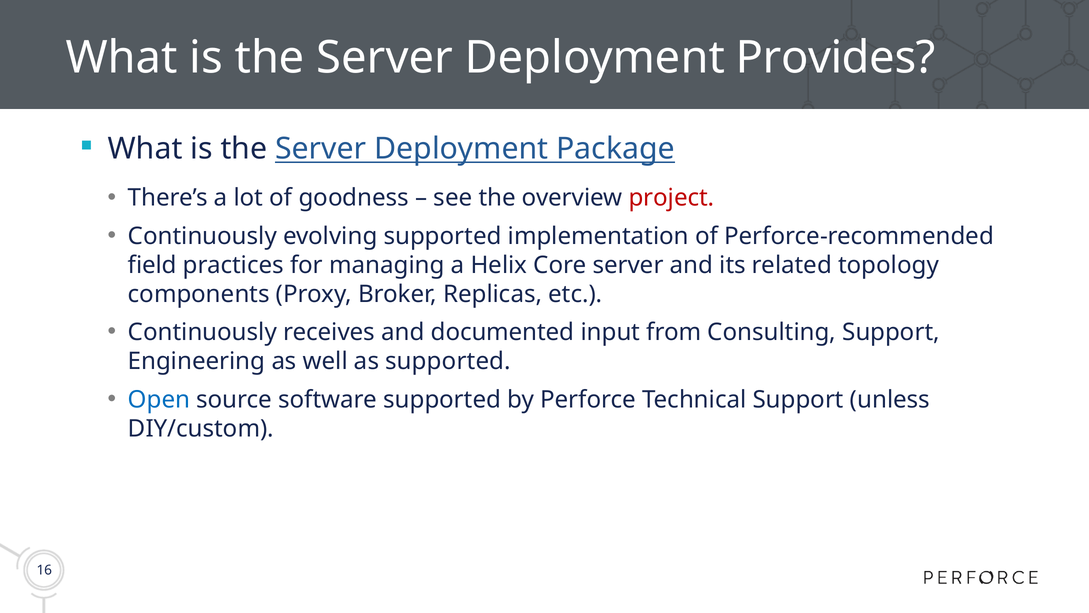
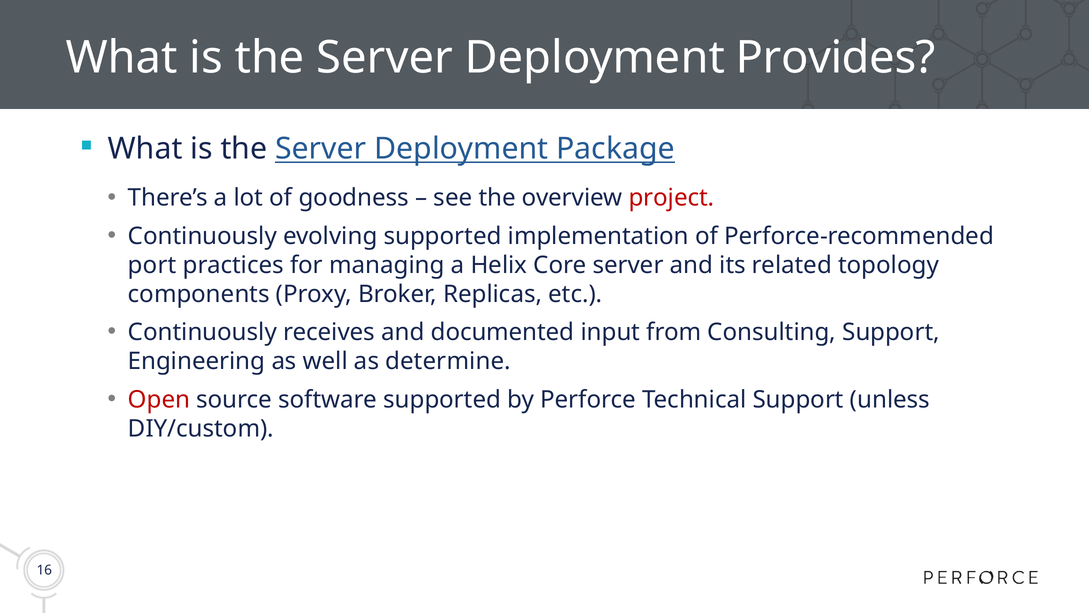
field: field -> port
as supported: supported -> determine
Open colour: blue -> red
